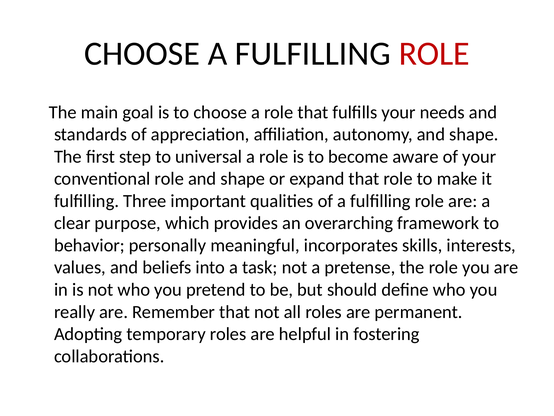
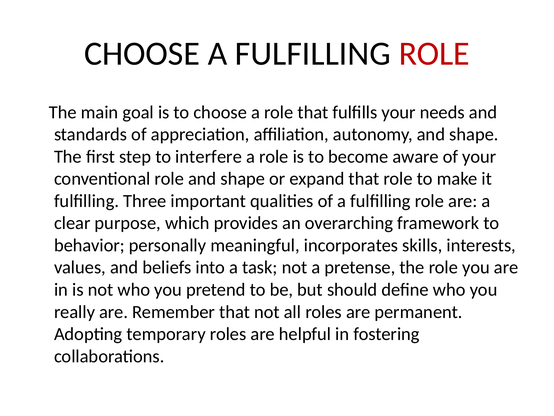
universal: universal -> interfere
